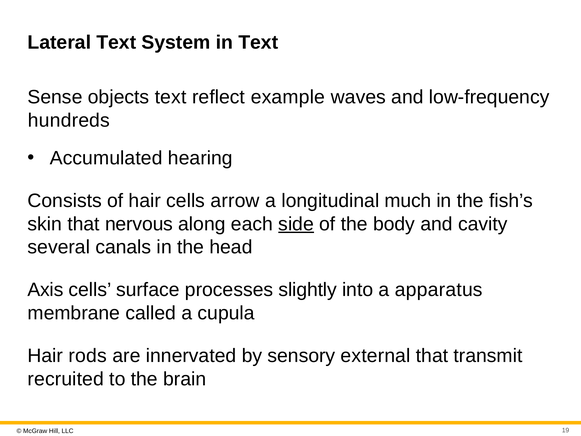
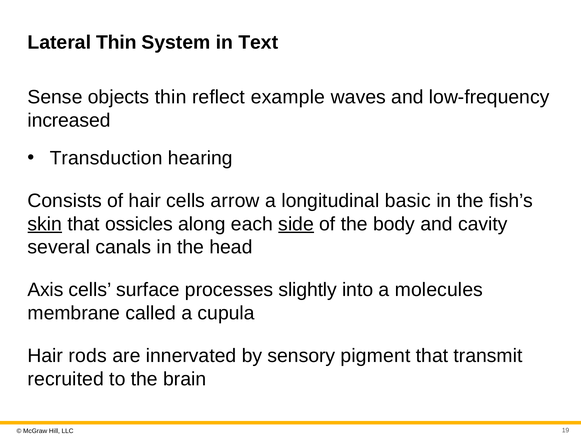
Lateral Text: Text -> Thin
objects text: text -> thin
hundreds: hundreds -> increased
Accumulated: Accumulated -> Transduction
much: much -> basic
skin underline: none -> present
nervous: nervous -> ossicles
apparatus: apparatus -> molecules
external: external -> pigment
